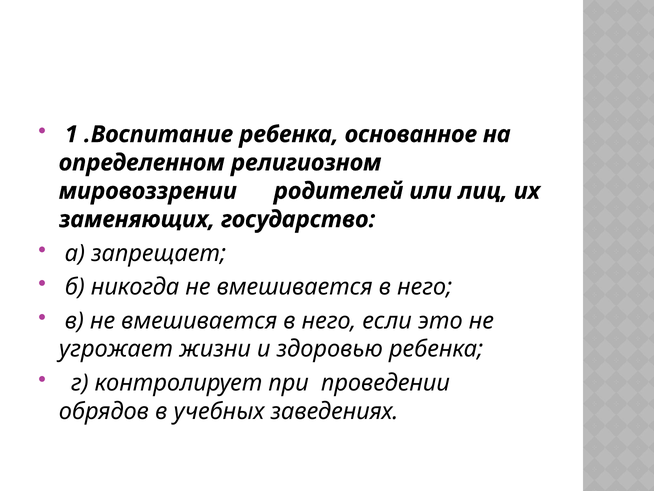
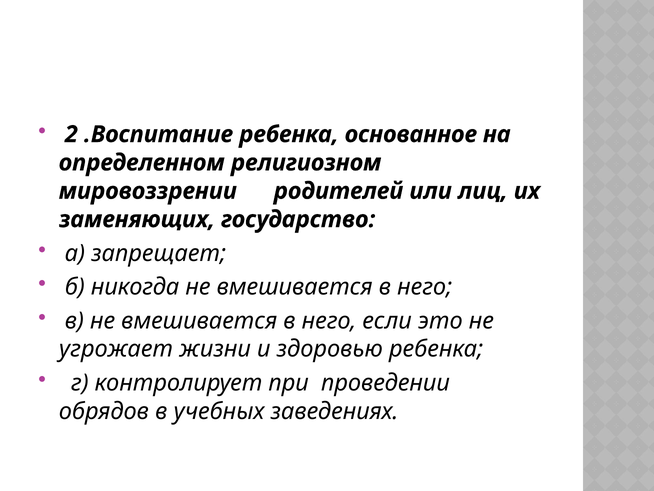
1: 1 -> 2
